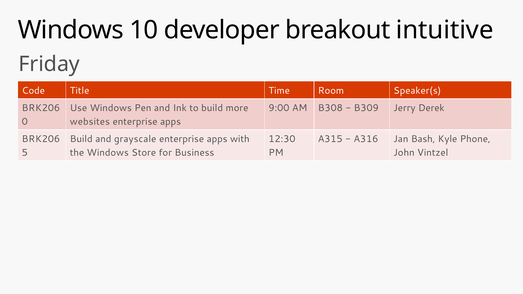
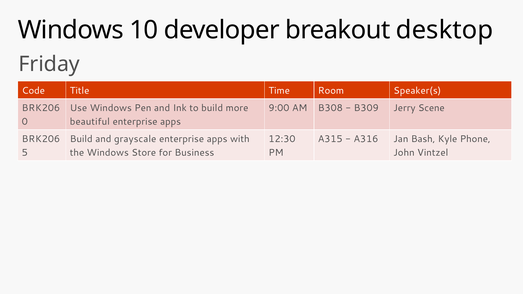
intuitive: intuitive -> desktop
Derek: Derek -> Scene
websites: websites -> beautiful
